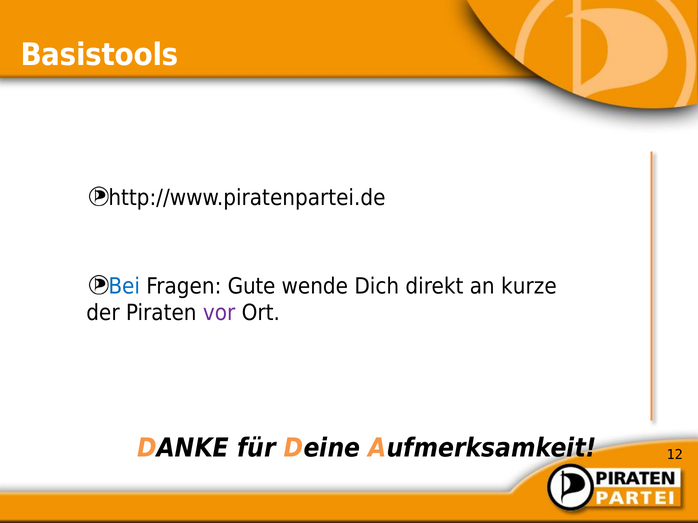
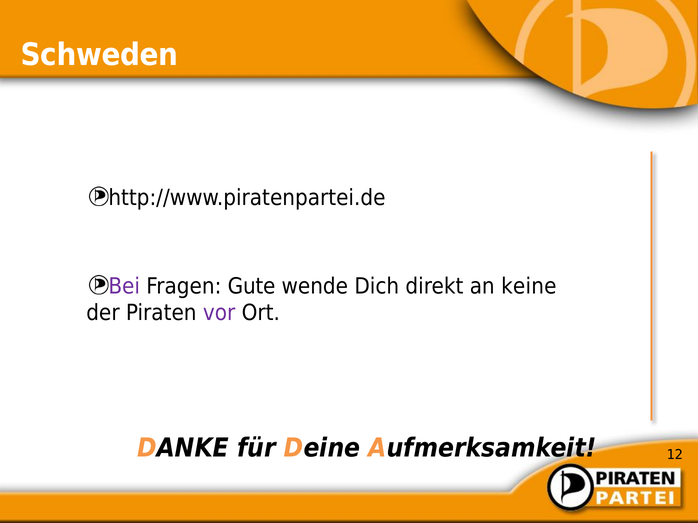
Basistools: Basistools -> Schweden
Bei colour: blue -> purple
kurze: kurze -> keine
